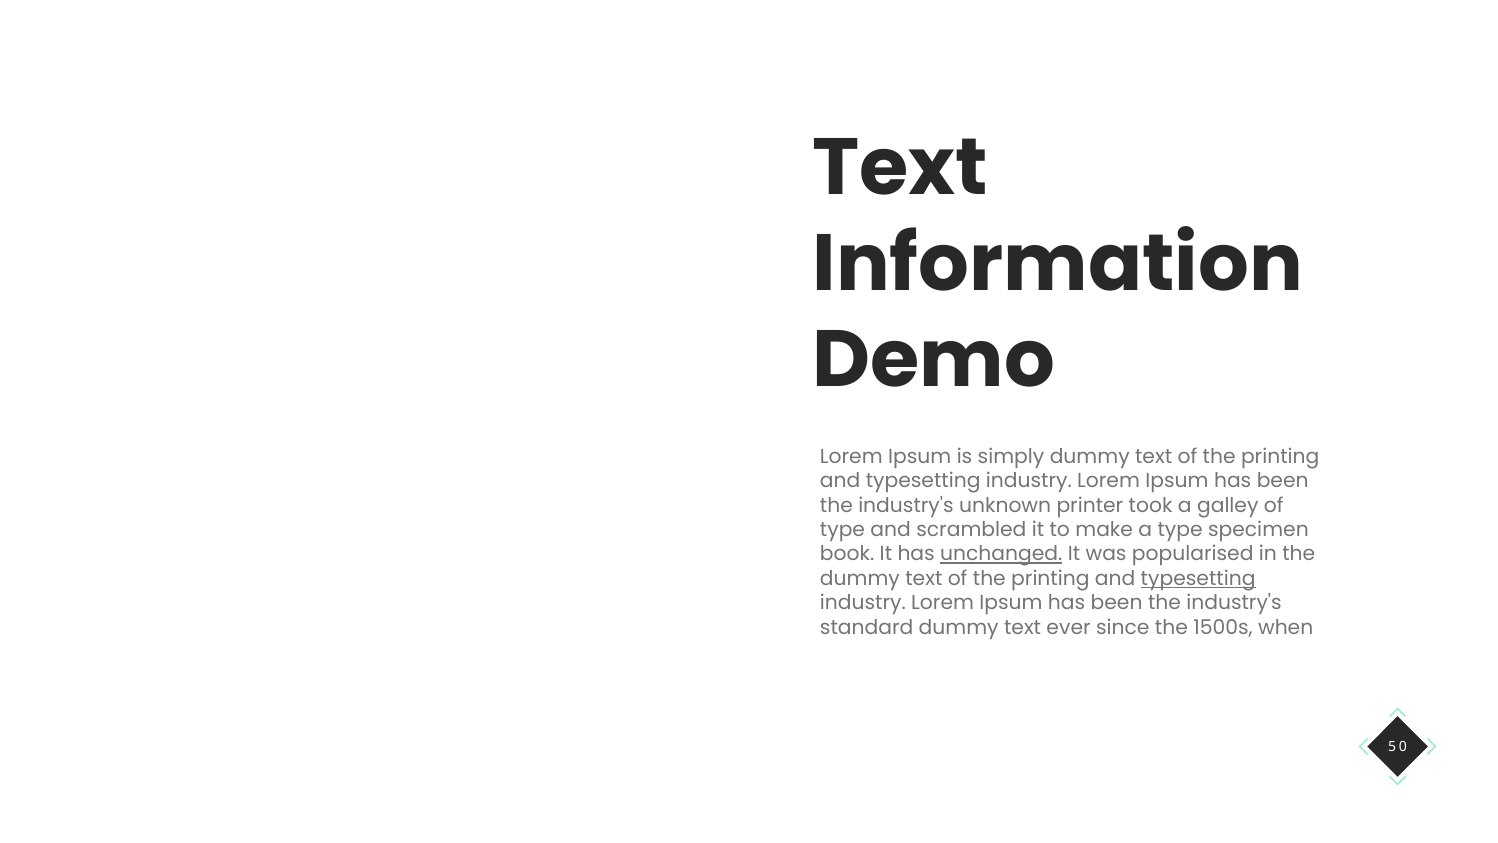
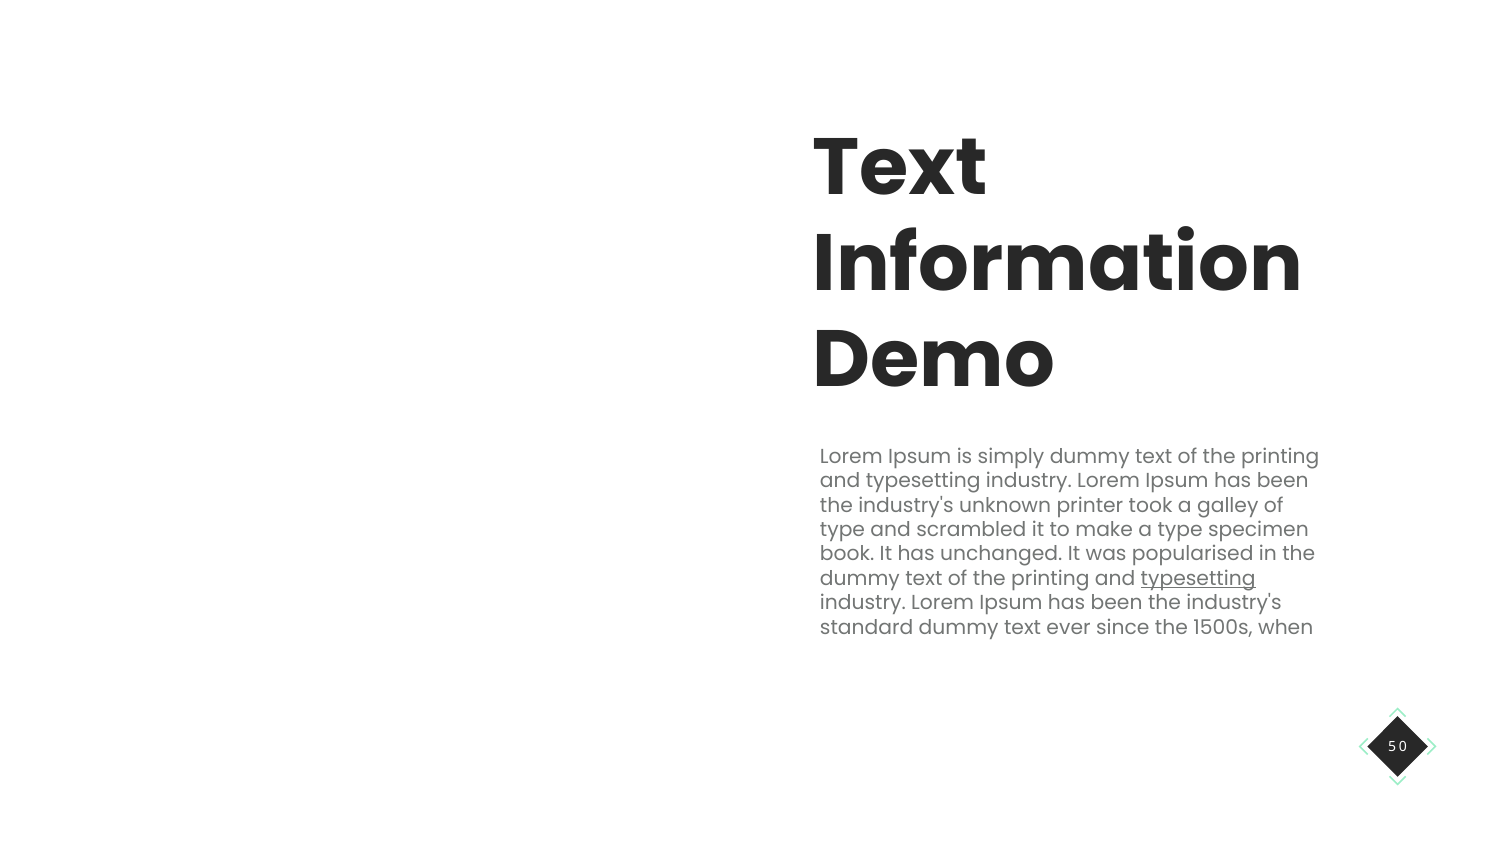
unchanged underline: present -> none
